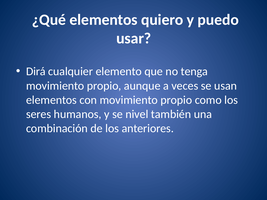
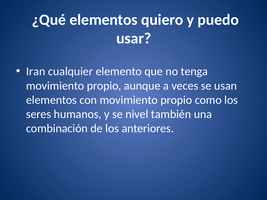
Dirá: Dirá -> Iran
